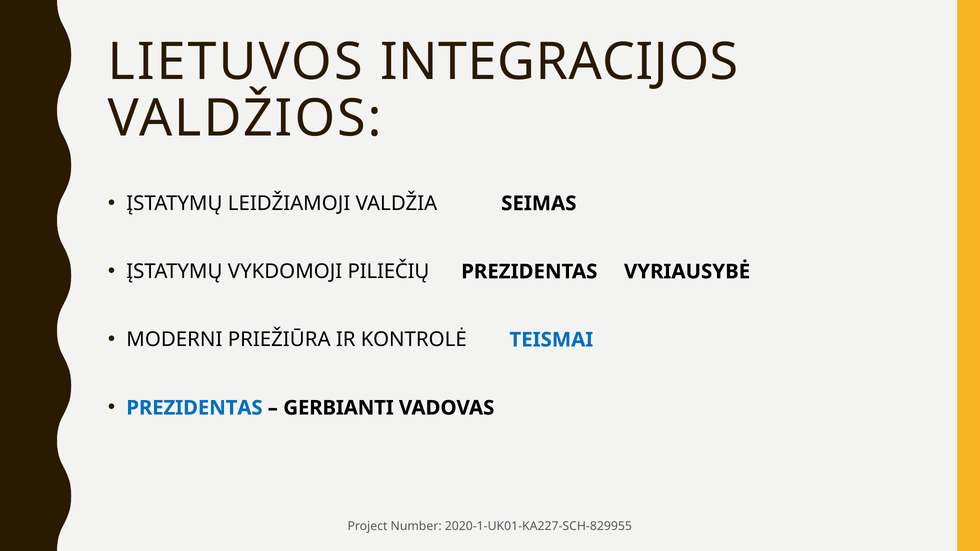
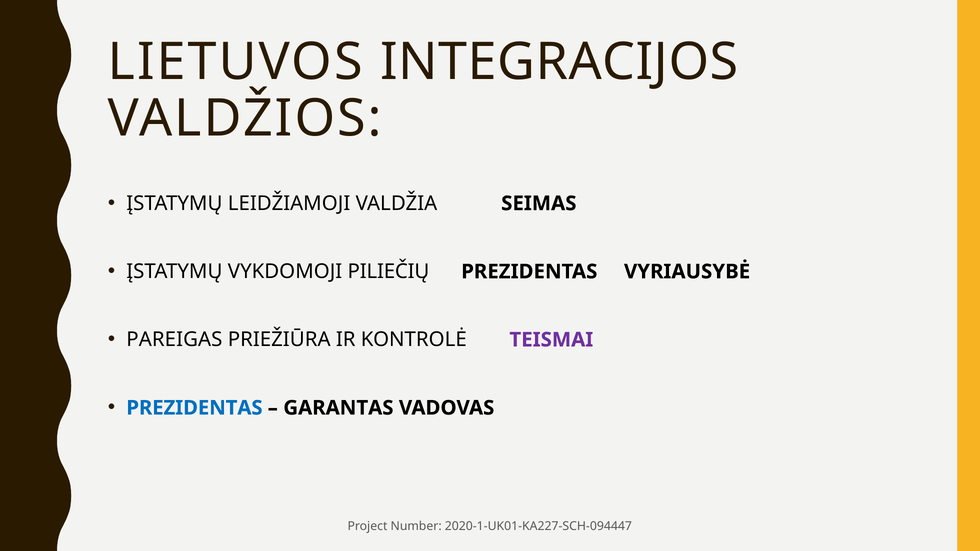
MODERNI: MODERNI -> PAREIGAS
TEISMAI colour: blue -> purple
GERBIANTI: GERBIANTI -> GARANTAS
2020-1-UK01-KA227-SCH-829955: 2020-1-UK01-KA227-SCH-829955 -> 2020-1-UK01-KA227-SCH-094447
